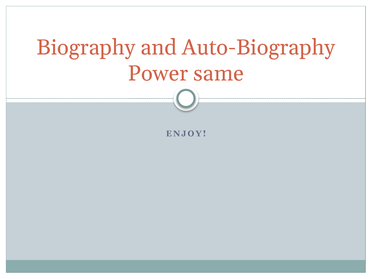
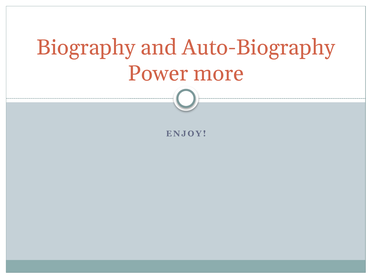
same: same -> more
